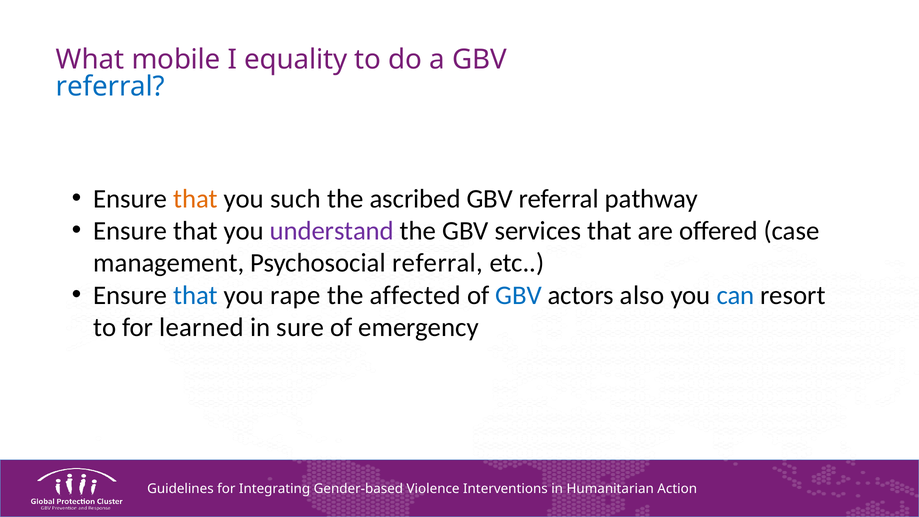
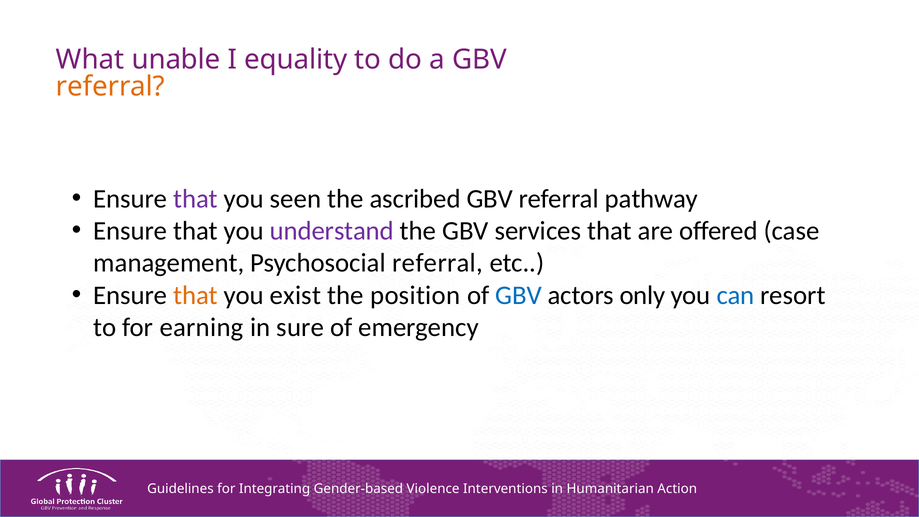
mobile: mobile -> unable
referral at (110, 86) colour: blue -> orange
that at (196, 199) colour: orange -> purple
such: such -> seen
that at (196, 295) colour: blue -> orange
rape: rape -> exist
affected: affected -> position
also: also -> only
learned: learned -> earning
